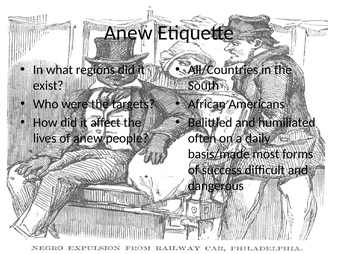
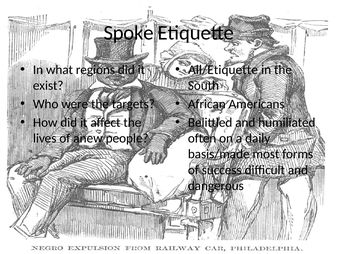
Anew at (128, 33): Anew -> Spoke
All/Countries: All/Countries -> All/Etiquette
